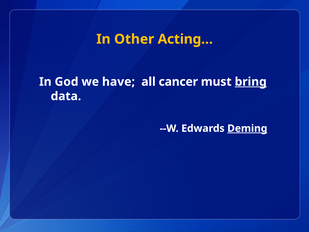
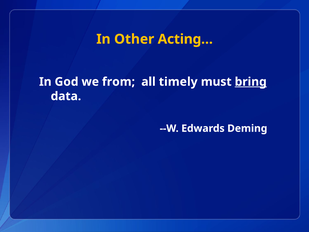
have: have -> from
cancer: cancer -> timely
Deming underline: present -> none
